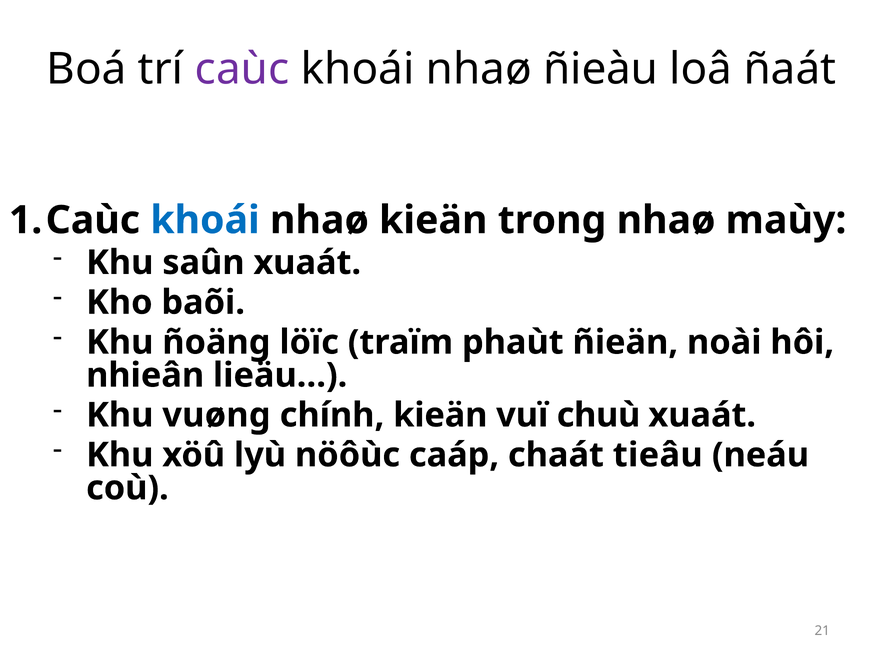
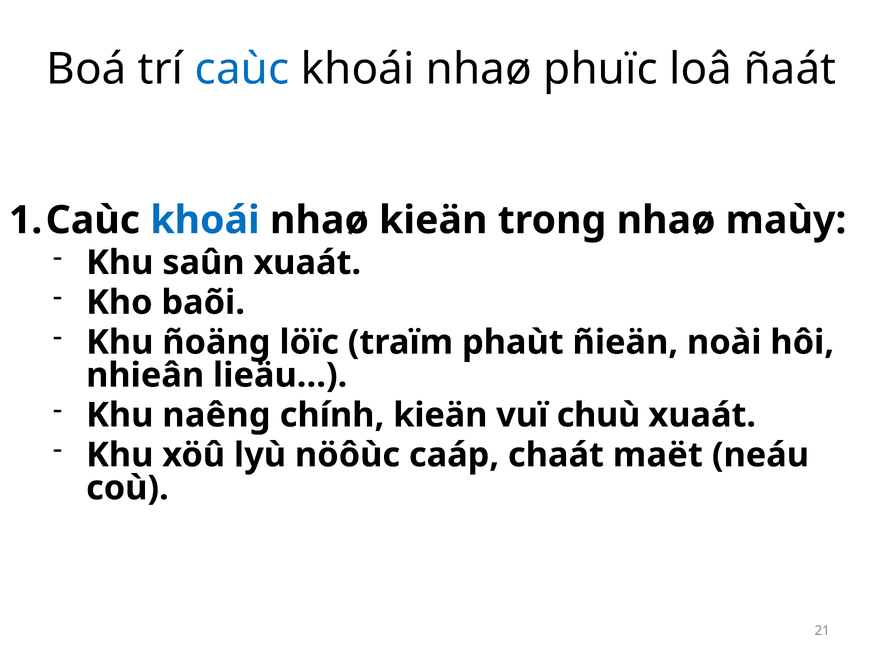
caùc colour: purple -> blue
ñieàu: ñieàu -> phuïc
vuøng: vuøng -> naêng
tieâu: tieâu -> maët
